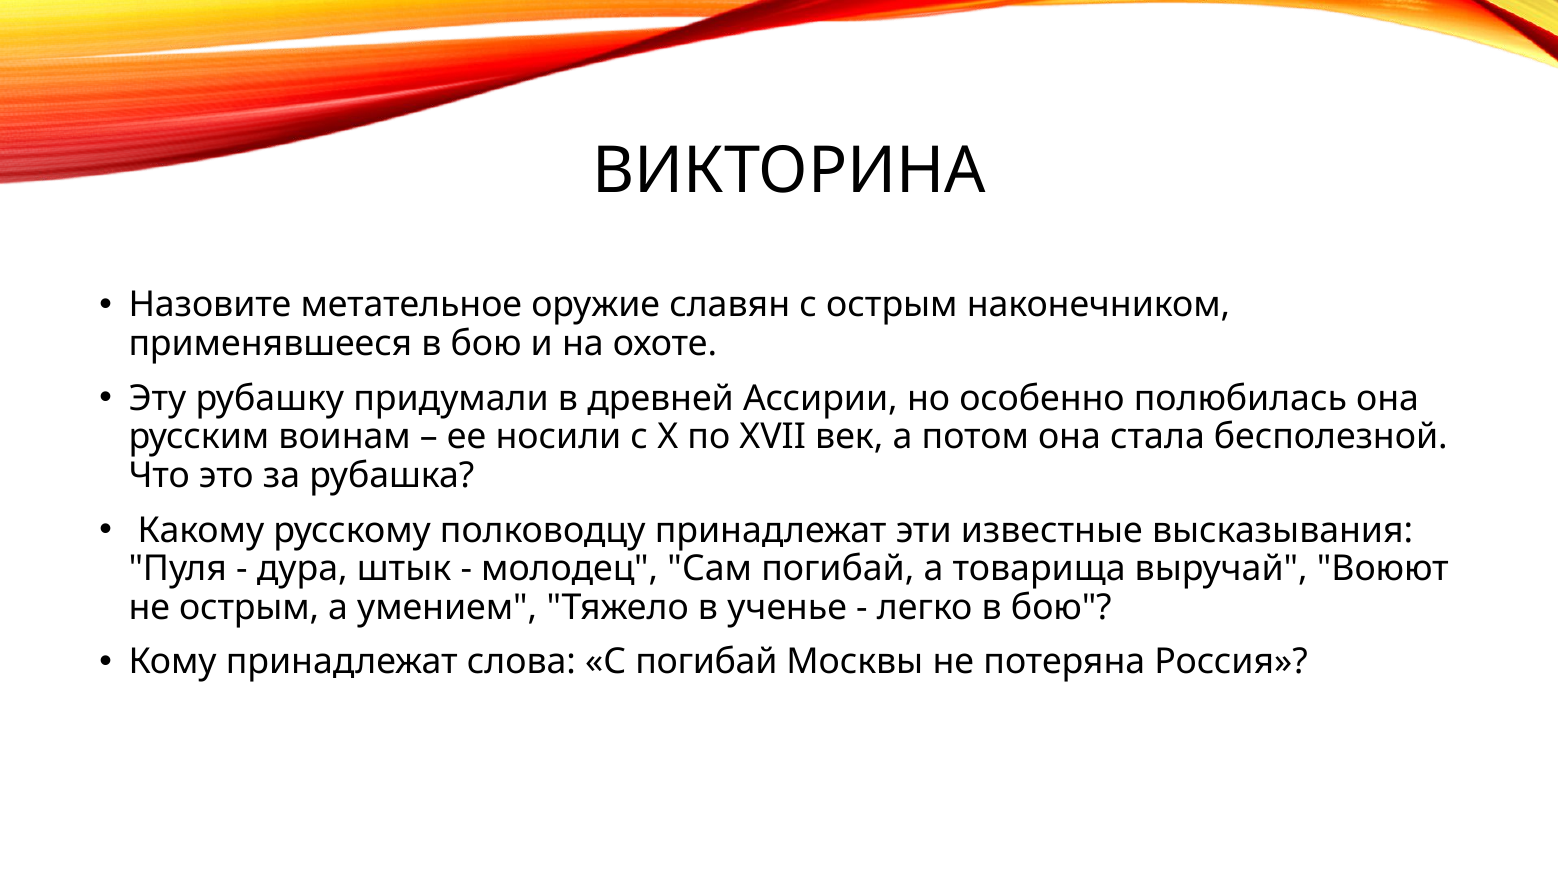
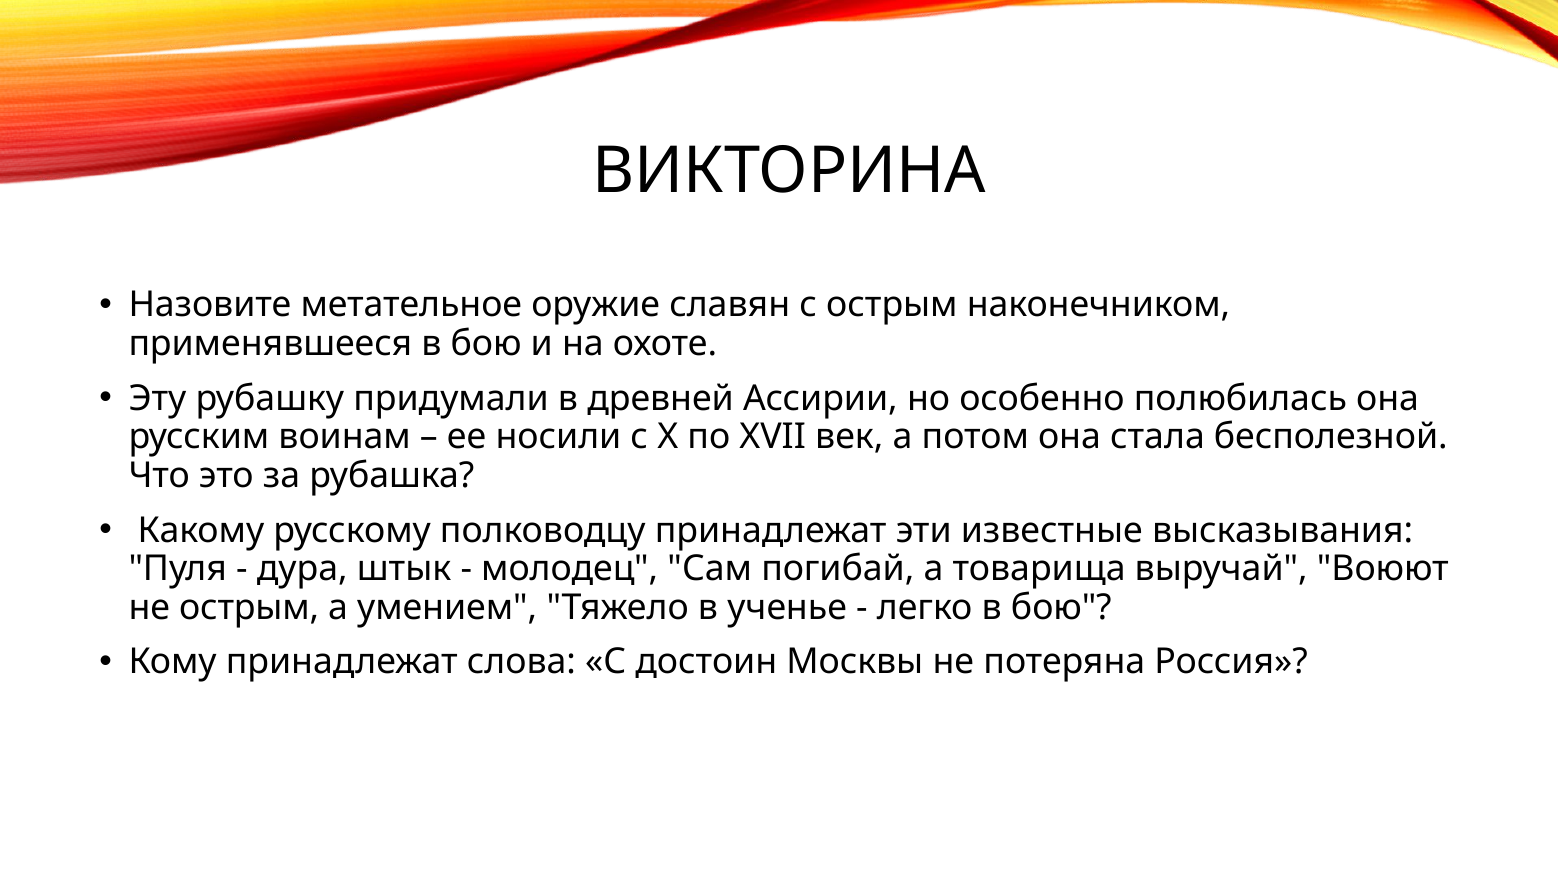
С погибай: погибай -> достоин
